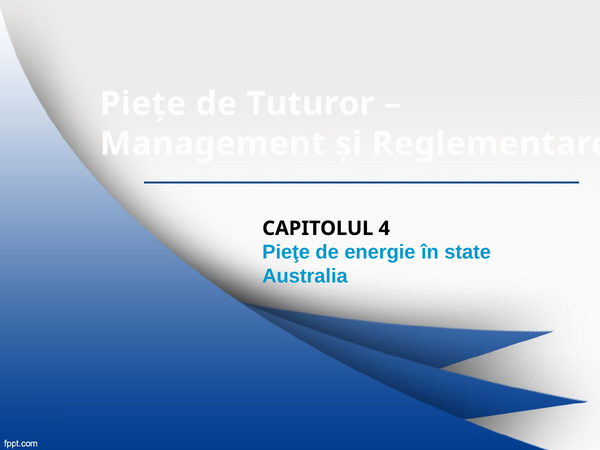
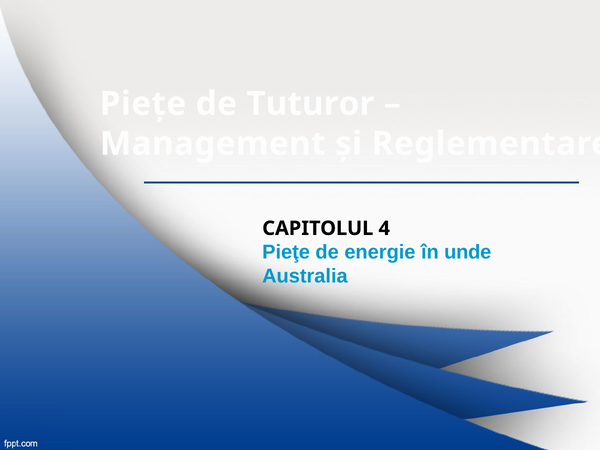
state: state -> unde
